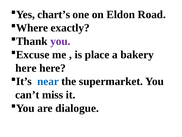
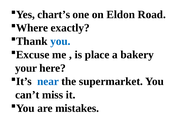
you at (60, 41) colour: purple -> blue
here at (26, 68): here -> your
dialogue: dialogue -> mistakes
